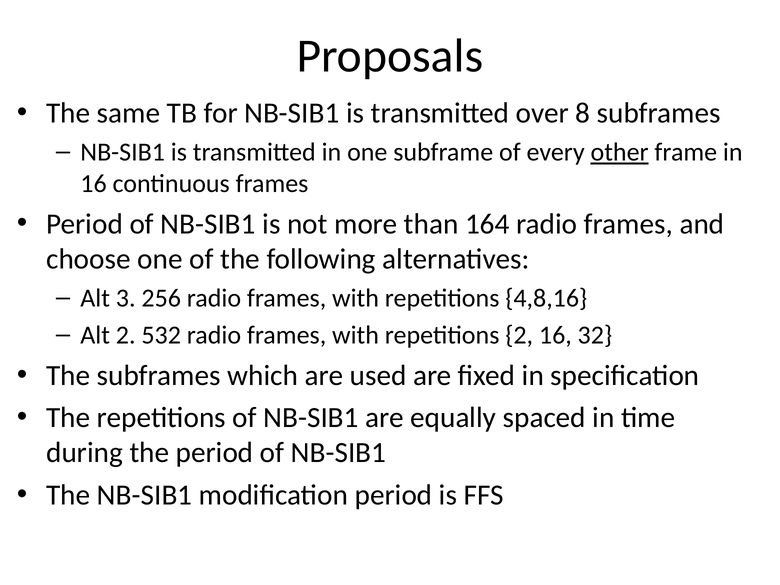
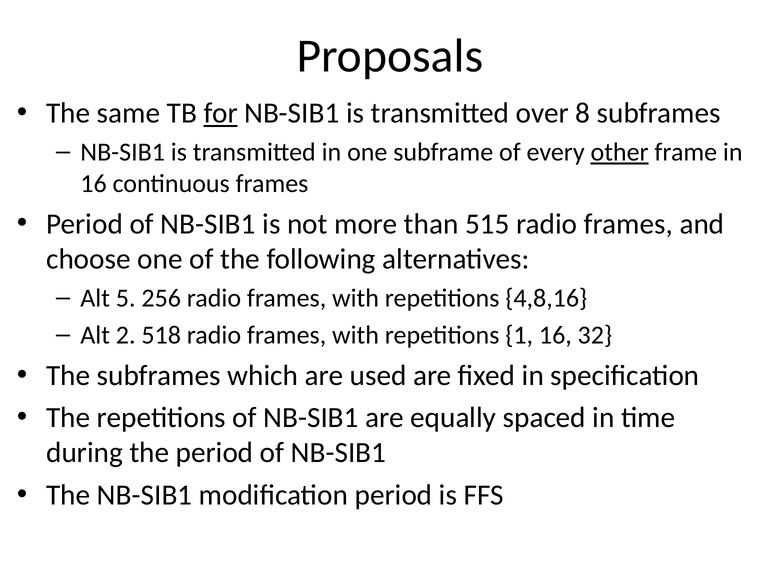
for underline: none -> present
164: 164 -> 515
3: 3 -> 5
532: 532 -> 518
repetitions 2: 2 -> 1
